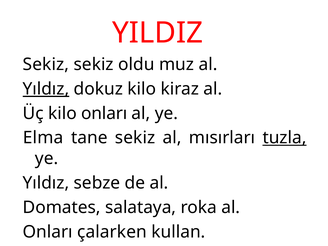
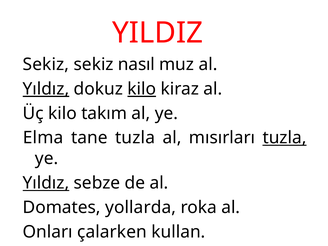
oldu: oldu -> nasıl
kilo at (142, 89) underline: none -> present
kilo onları: onları -> takım
tane sekiz: sekiz -> tuzla
Yıldız at (46, 183) underline: none -> present
salataya: salataya -> yollarda
